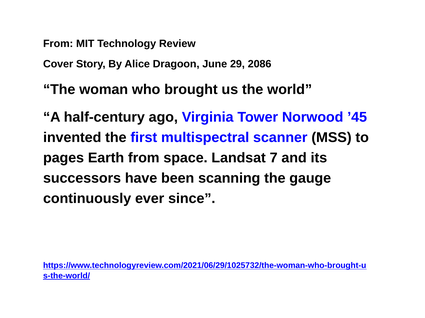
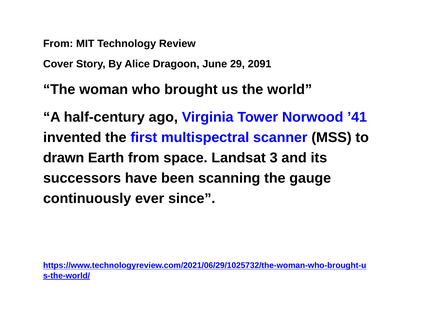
2086: 2086 -> 2091
’45: ’45 -> ’41
pages: pages -> drawn
7: 7 -> 3
